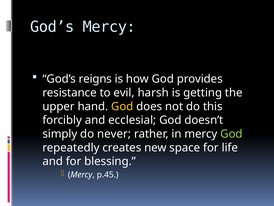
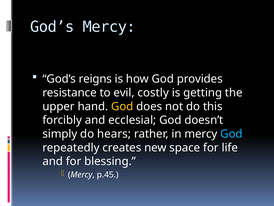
harsh: harsh -> costly
never: never -> hears
God at (231, 134) colour: light green -> light blue
